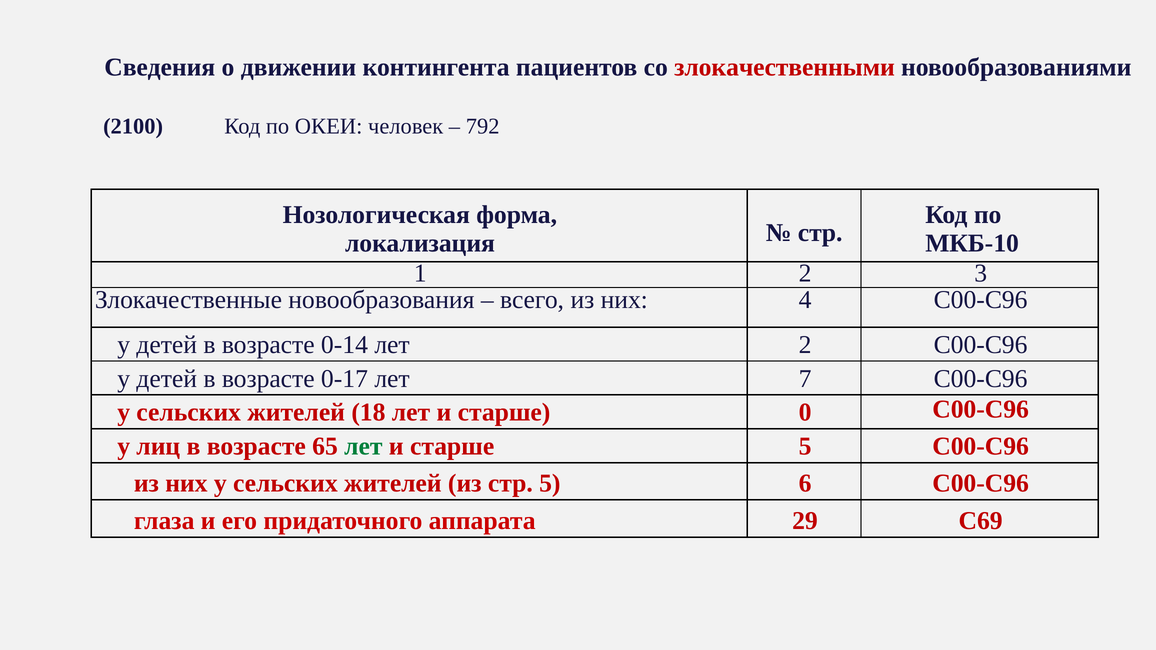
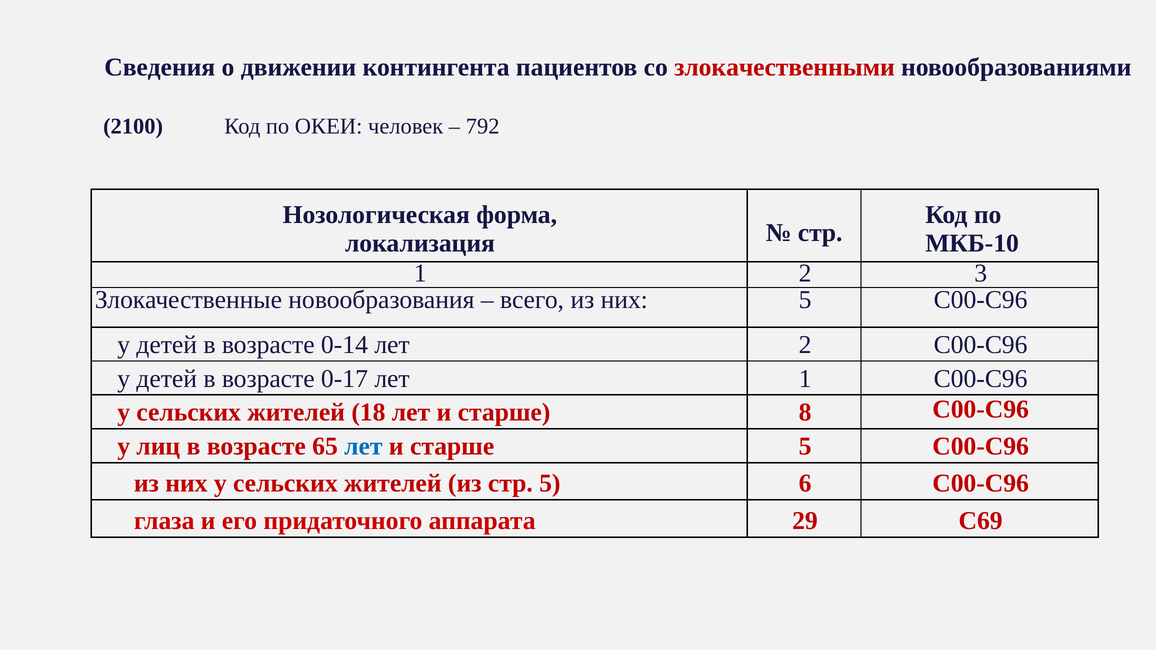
них 4: 4 -> 5
лет 7: 7 -> 1
0: 0 -> 8
лет at (363, 446) colour: green -> blue
